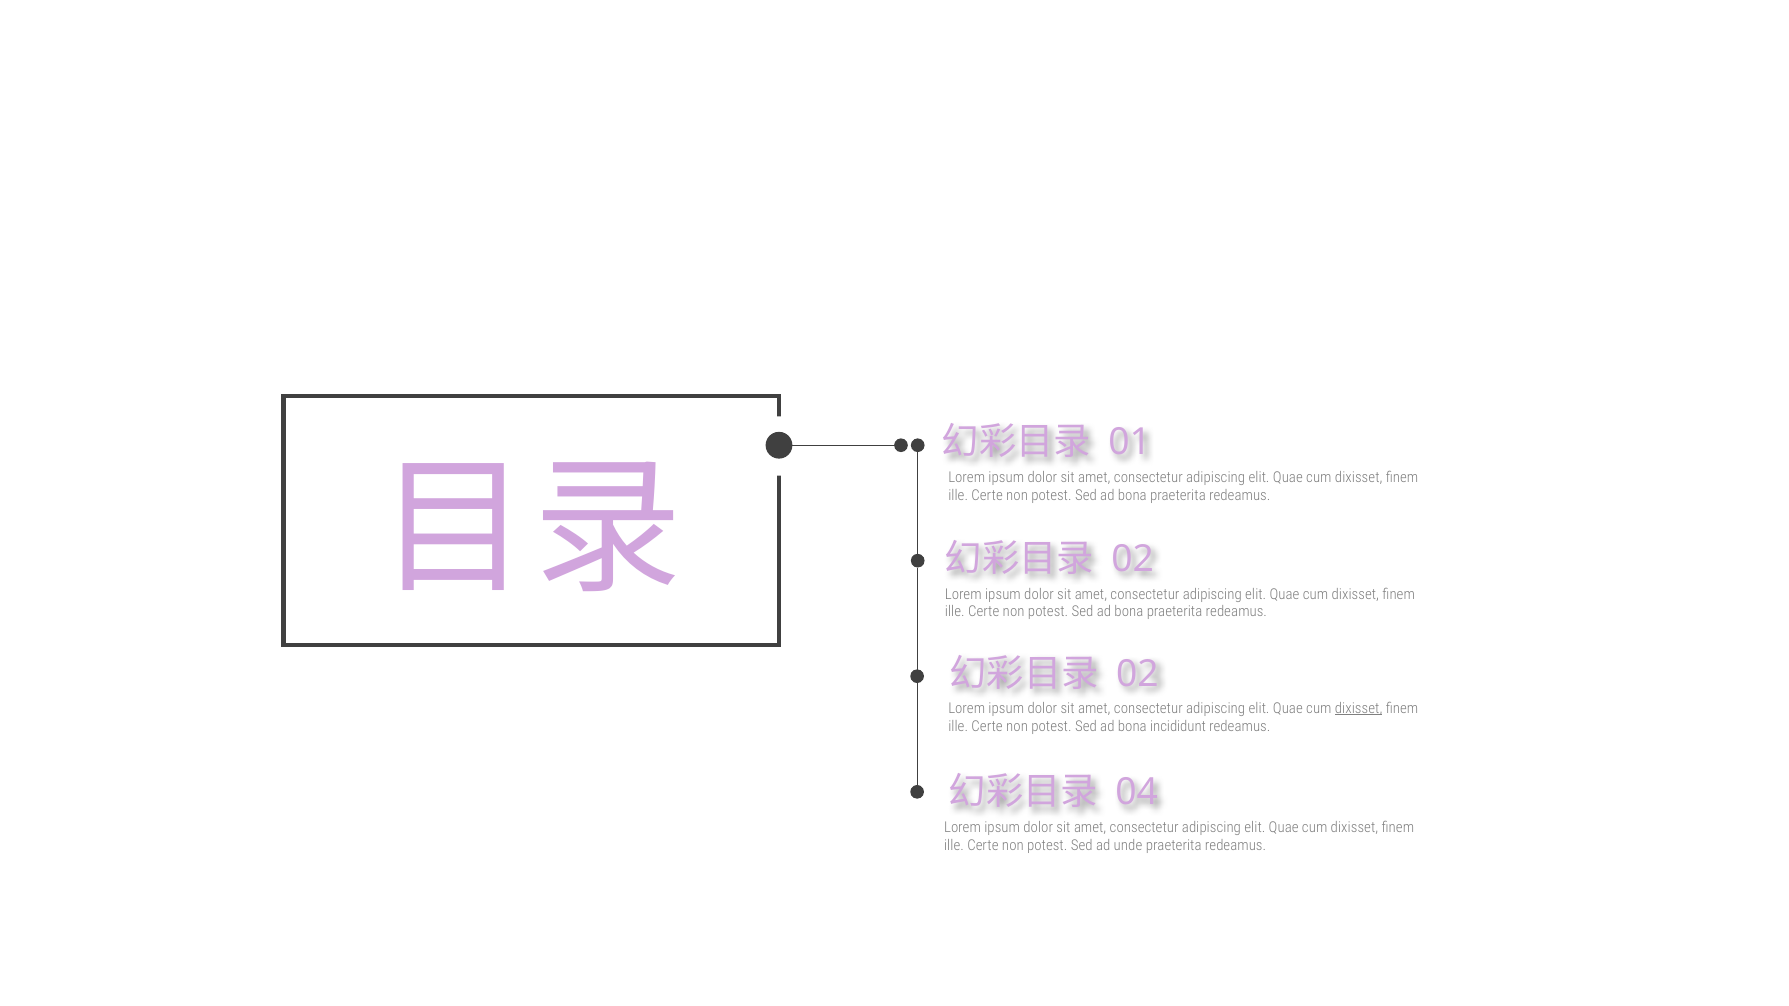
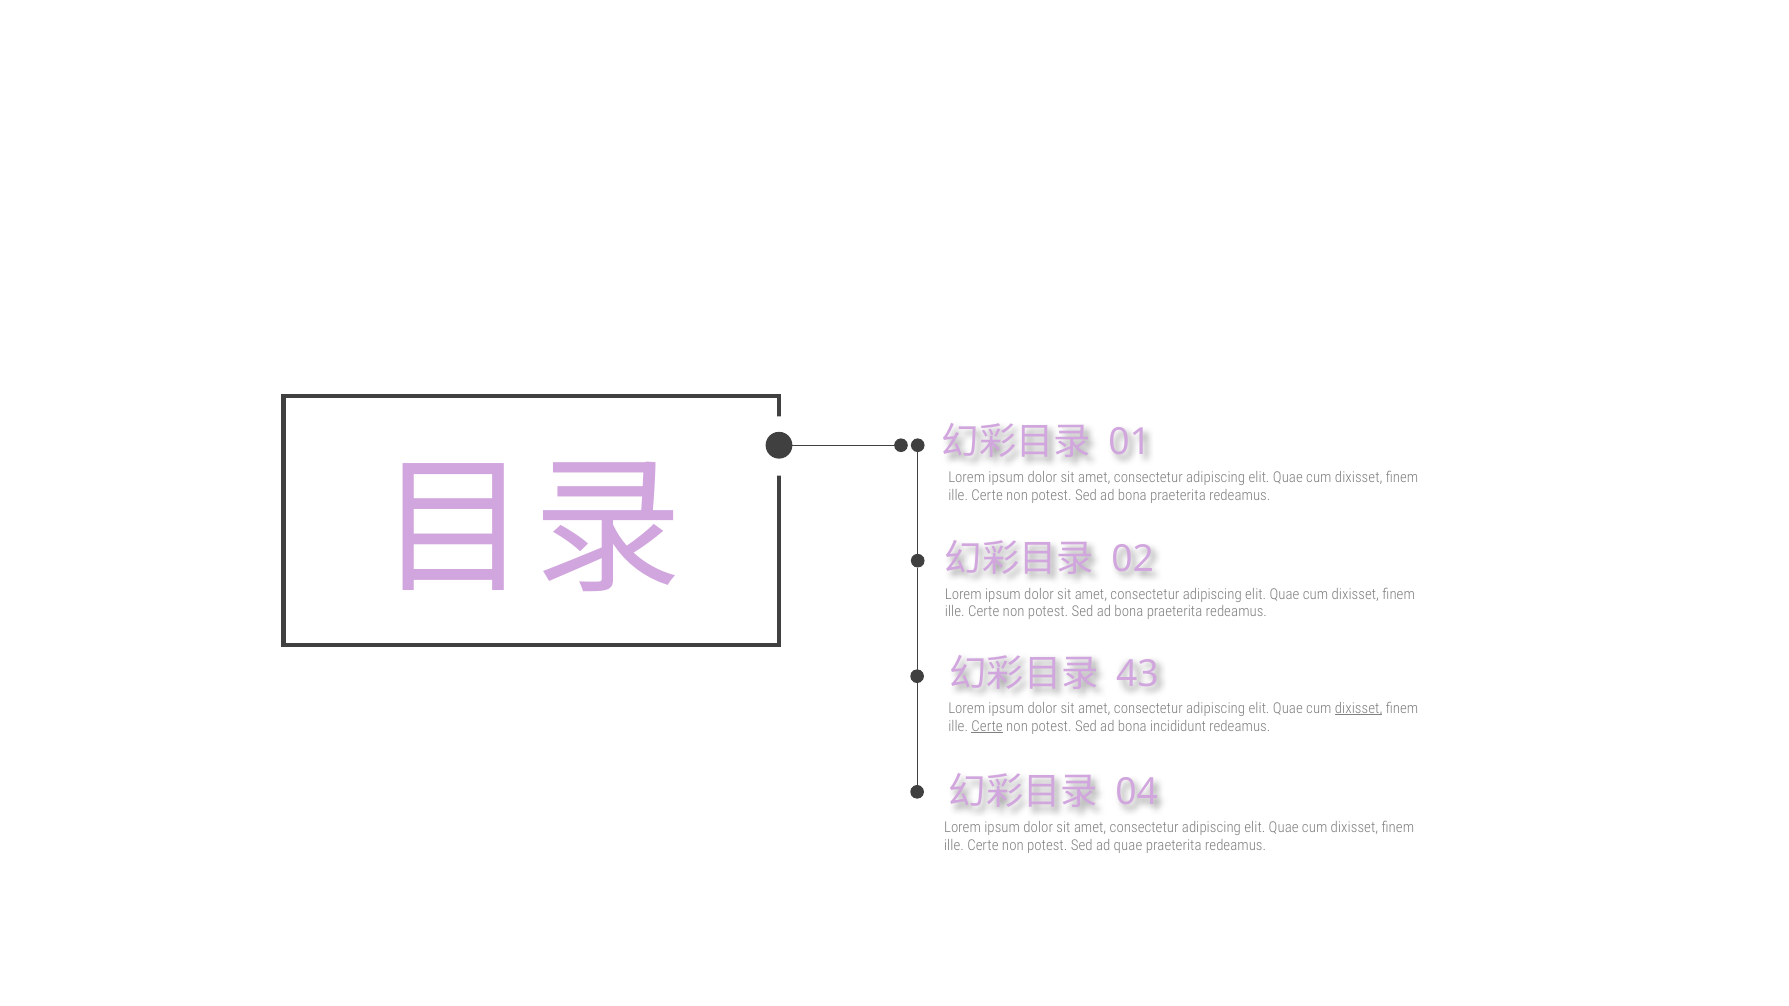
02 at (1137, 674): 02 -> 43
Certe at (987, 727) underline: none -> present
ad unde: unde -> quae
